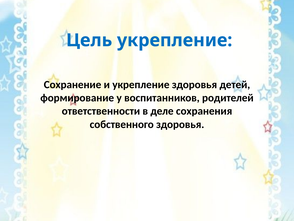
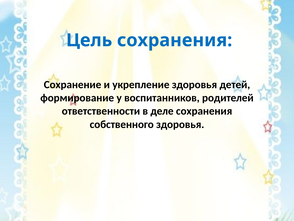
Цель укрепление: укрепление -> сохранения
